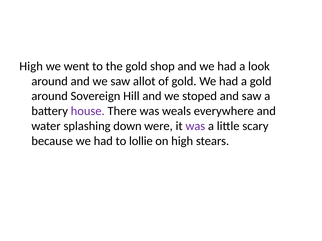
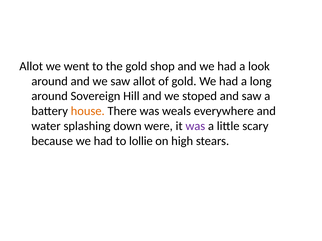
High at (31, 66): High -> Allot
a gold: gold -> long
house colour: purple -> orange
